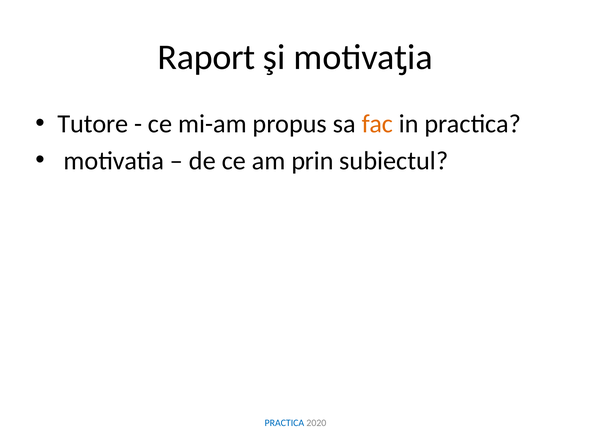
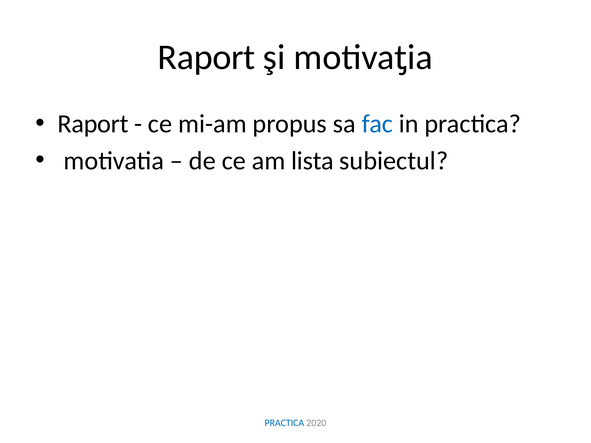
Tutore at (93, 124): Tutore -> Raport
fac colour: orange -> blue
prin: prin -> lista
